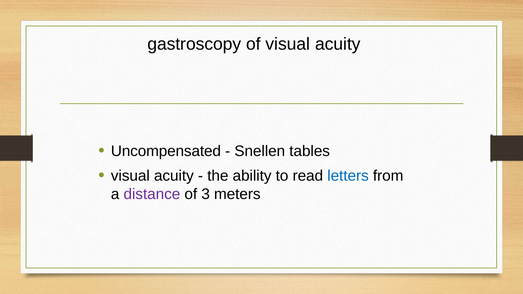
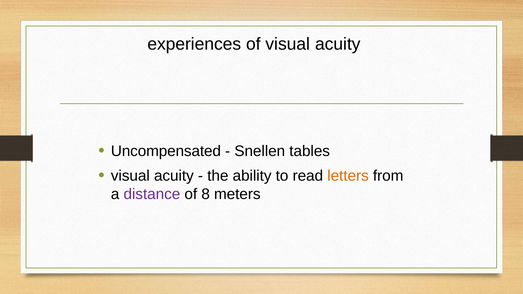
gastroscopy: gastroscopy -> experiences
letters colour: blue -> orange
3: 3 -> 8
